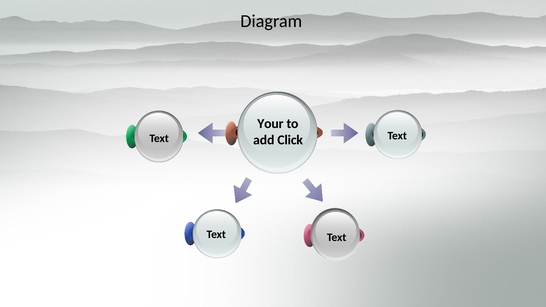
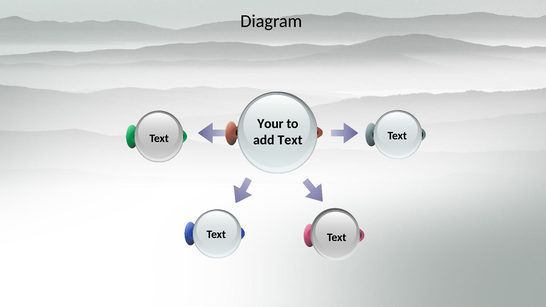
add Click: Click -> Text
